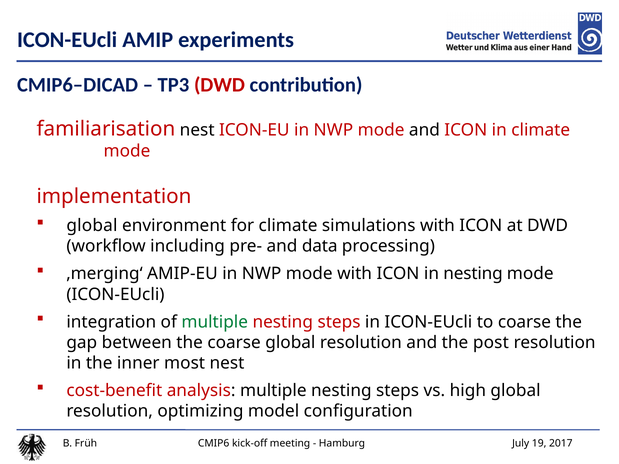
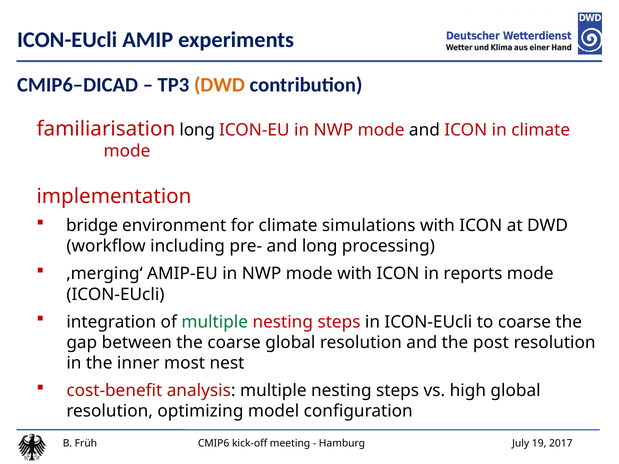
DWD at (219, 85) colour: red -> orange
familiarisation nest: nest -> long
global at (92, 226): global -> bridge
and data: data -> long
in nesting: nesting -> reports
